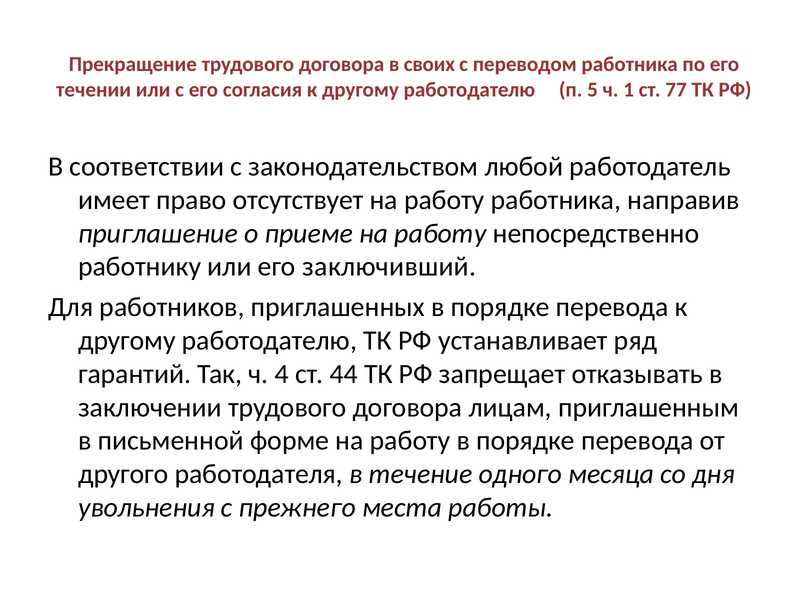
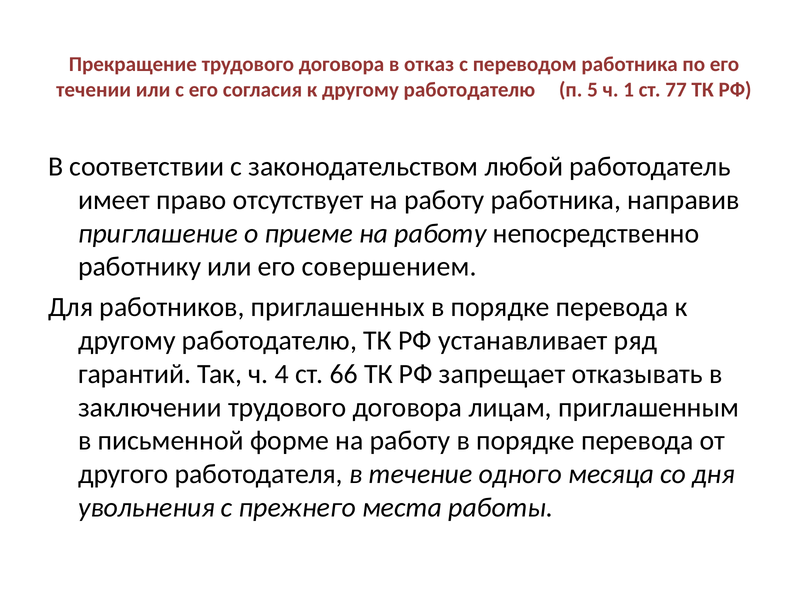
своих: своих -> отказ
заключивший: заключивший -> совершением
44: 44 -> 66
